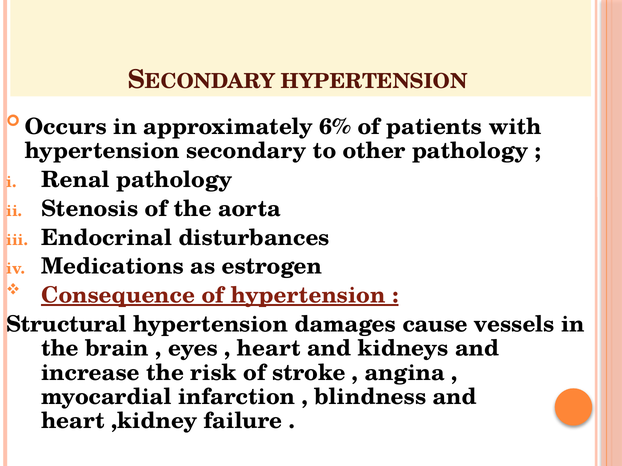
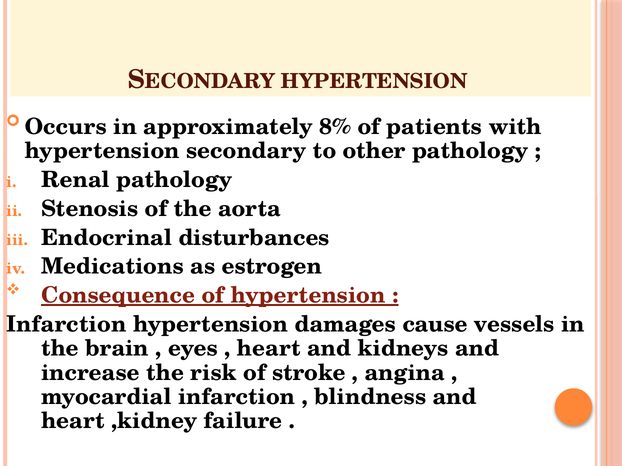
6%: 6% -> 8%
Structural at (67, 325): Structural -> Infarction
